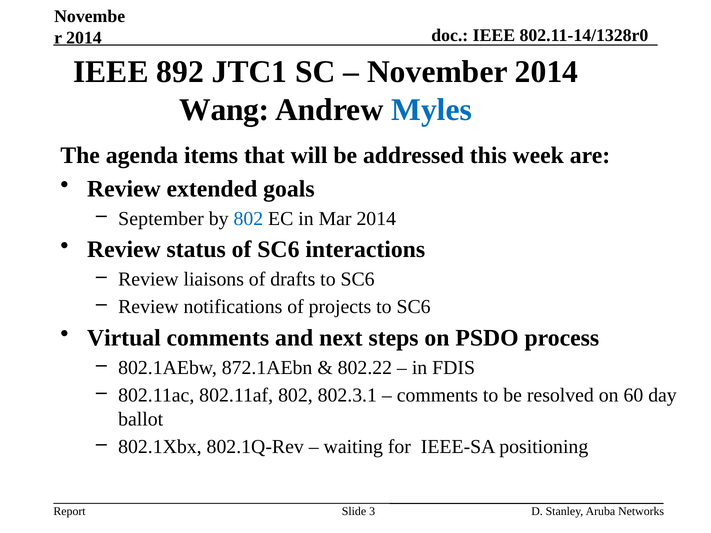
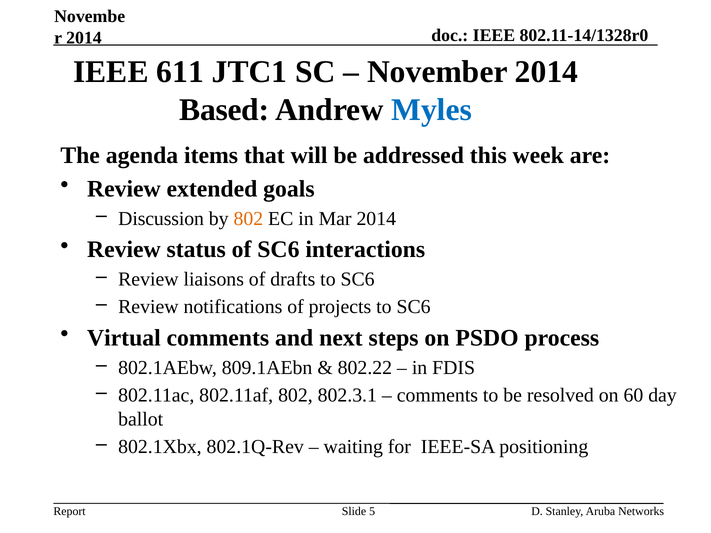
892: 892 -> 611
Wang: Wang -> Based
September: September -> Discussion
802 at (248, 219) colour: blue -> orange
872.1AEbn: 872.1AEbn -> 809.1AEbn
3: 3 -> 5
